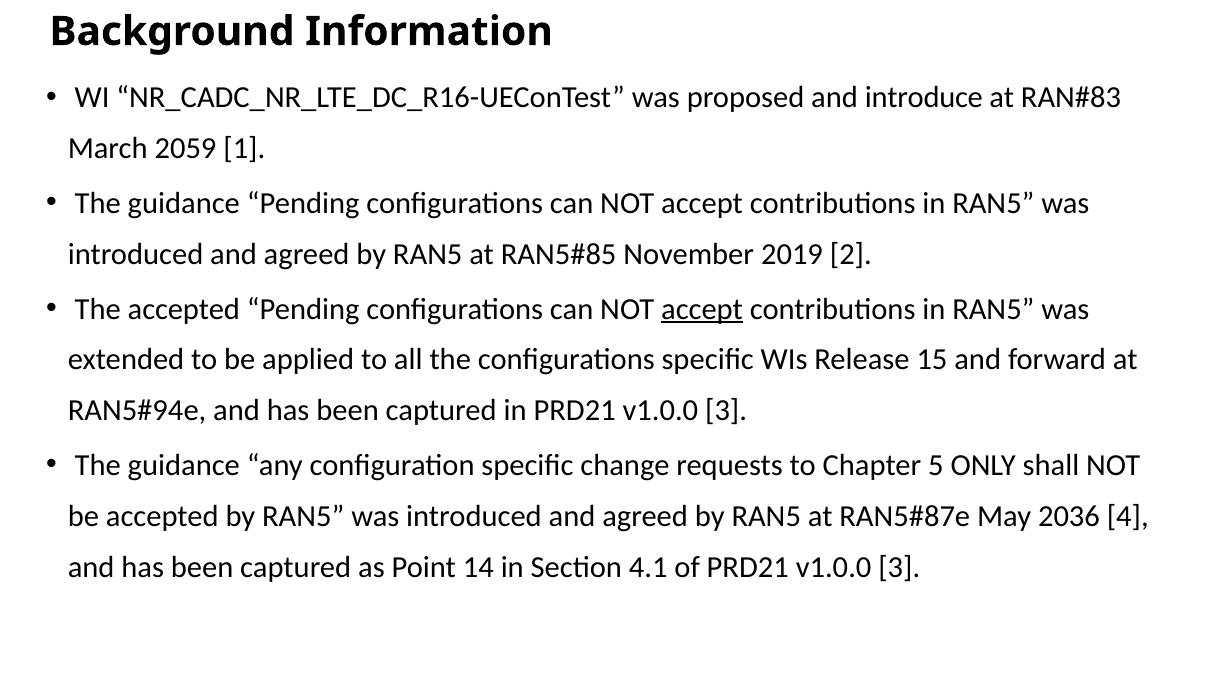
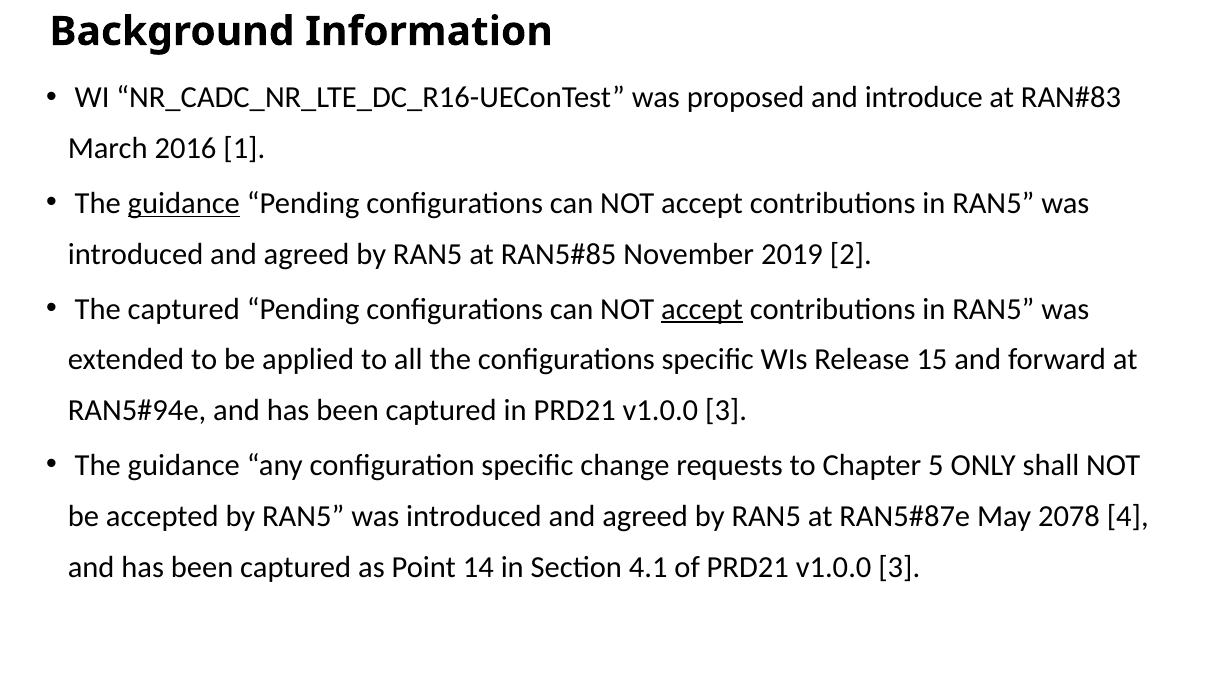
2059: 2059 -> 2016
guidance at (184, 204) underline: none -> present
The accepted: accepted -> captured
2036: 2036 -> 2078
